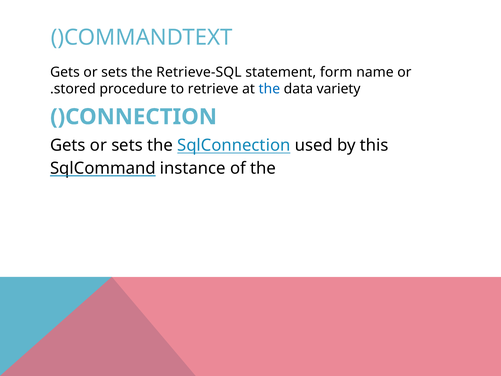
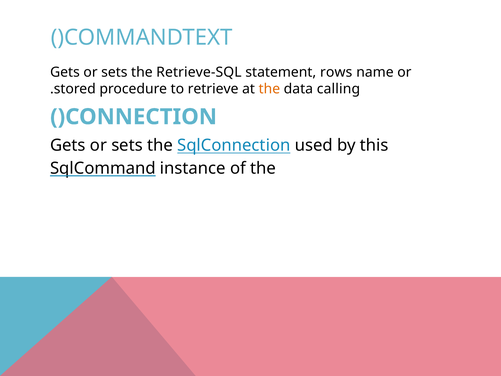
form: form -> rows
the at (269, 89) colour: blue -> orange
variety: variety -> calling
